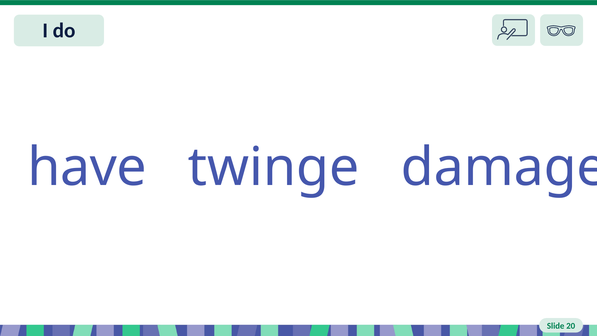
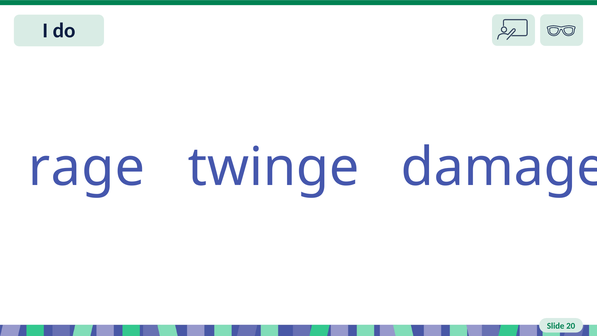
have: have -> rage
